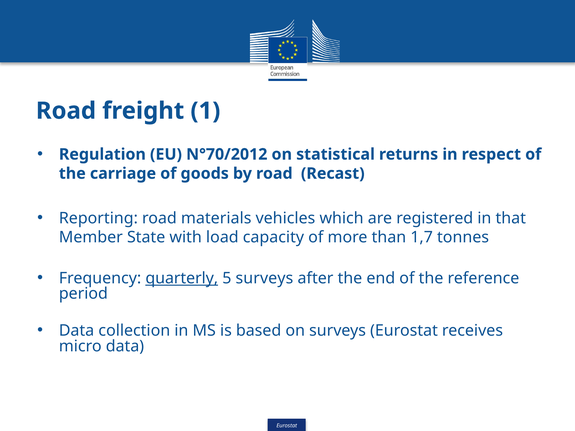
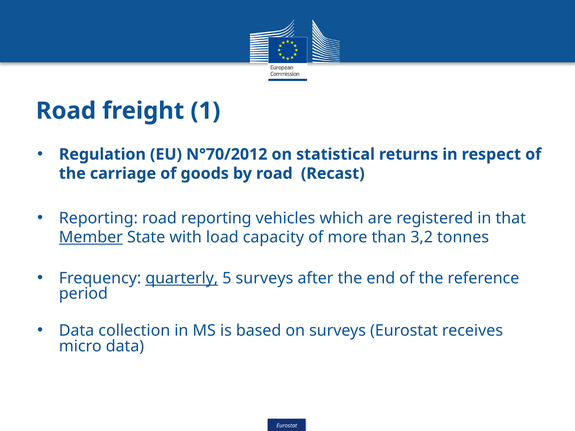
road materials: materials -> reporting
Member underline: none -> present
1,7: 1,7 -> 3,2
